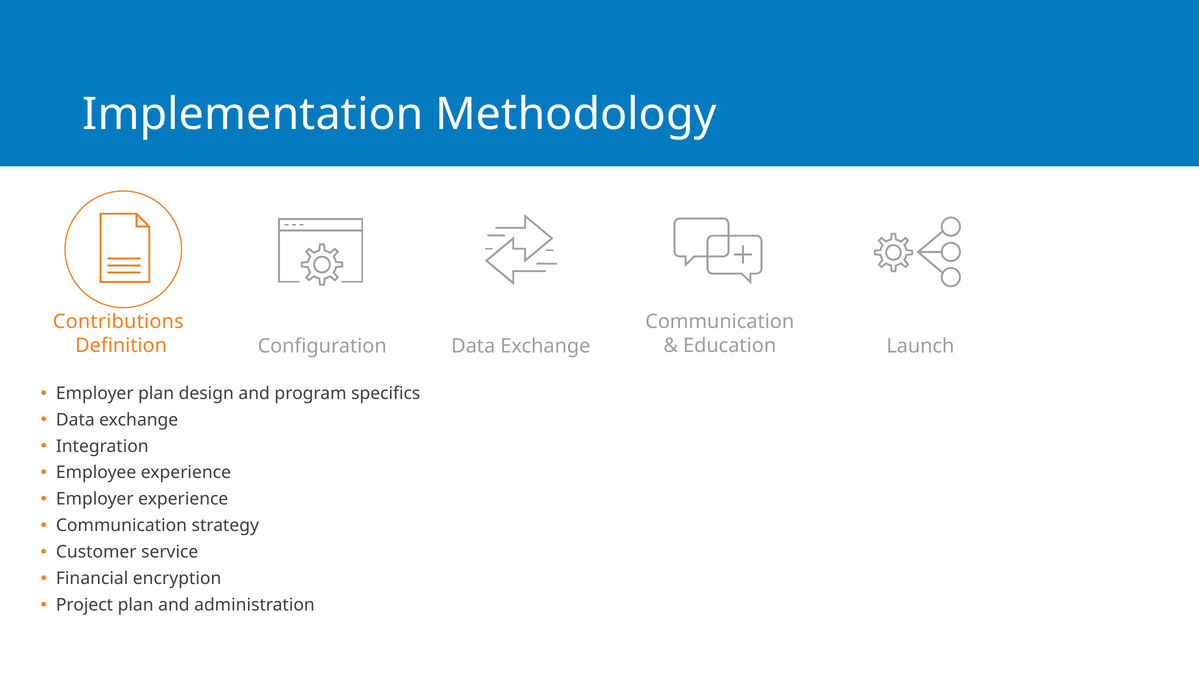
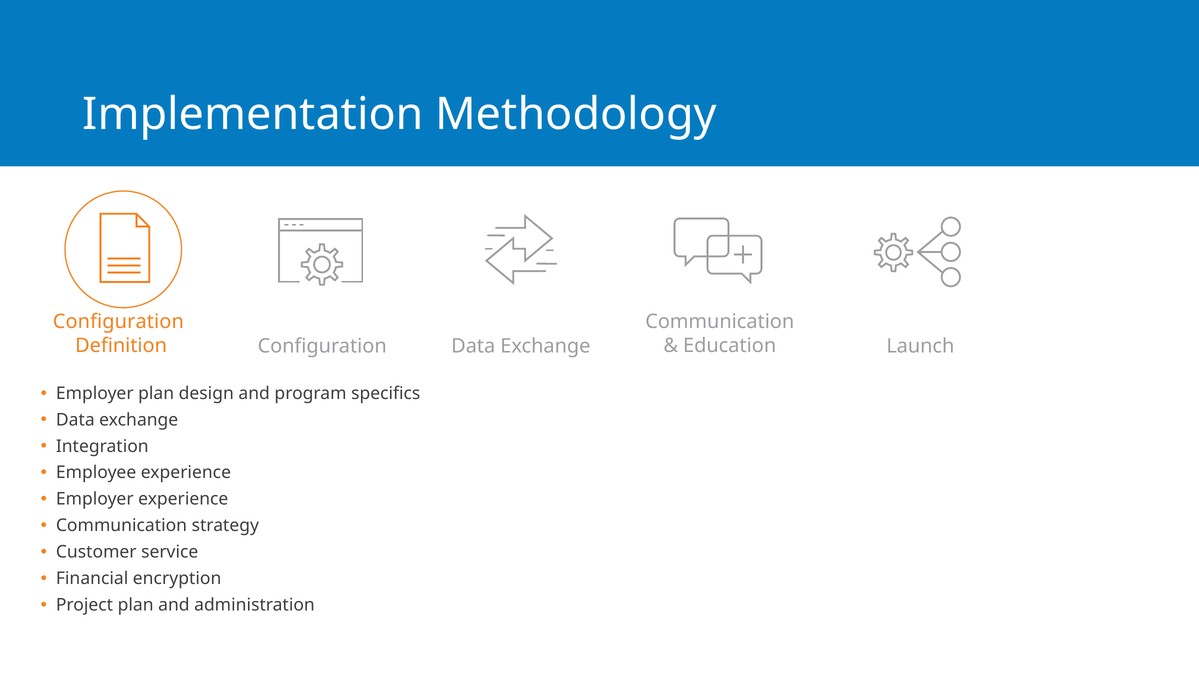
Contributions at (118, 321): Contributions -> Configuration
